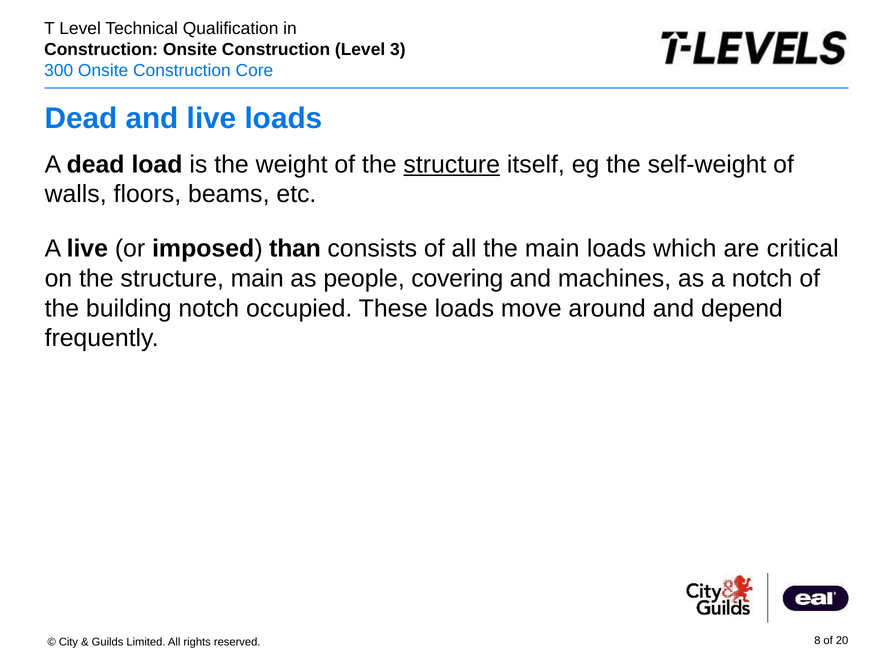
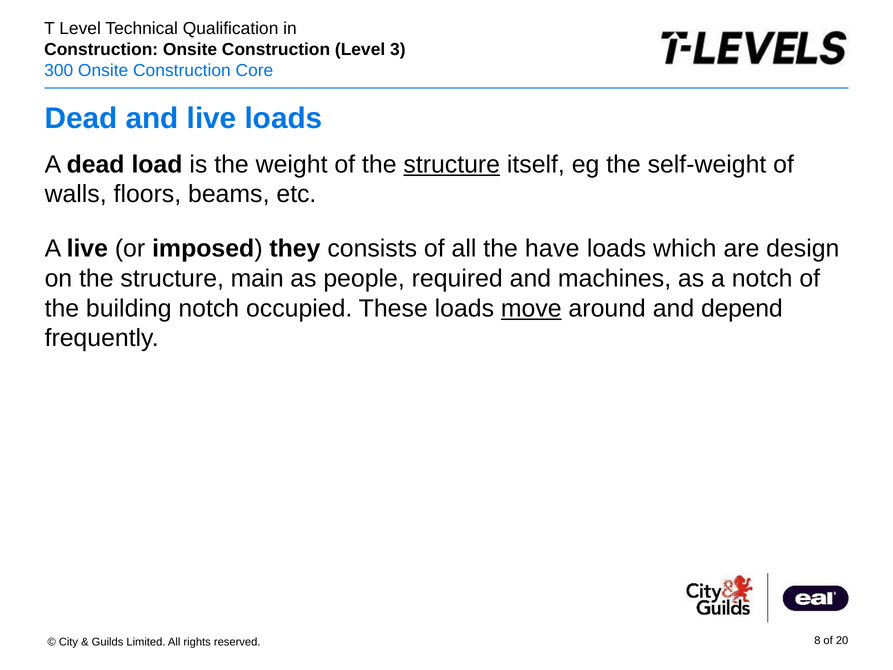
than: than -> they
the main: main -> have
critical: critical -> design
covering: covering -> required
move underline: none -> present
